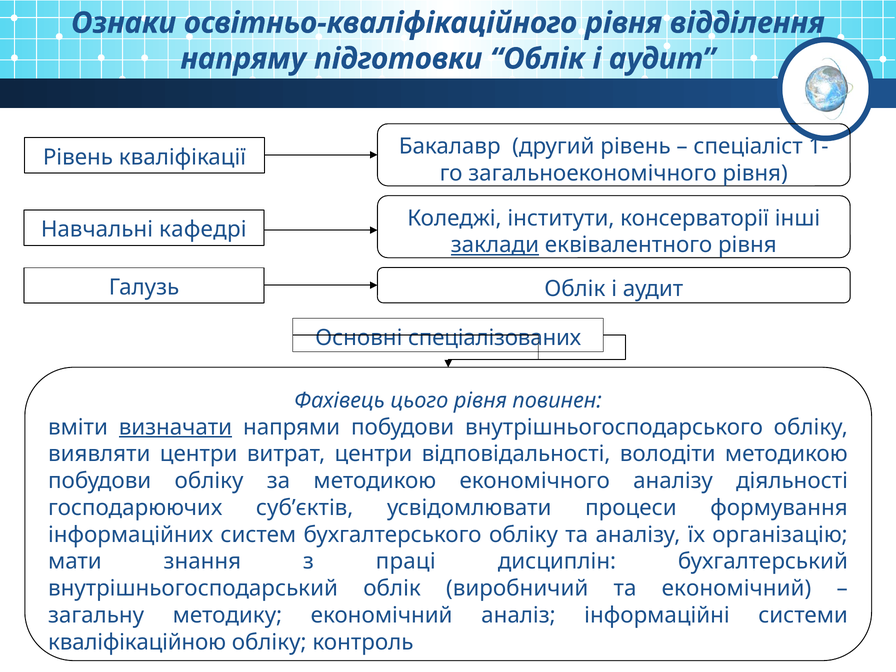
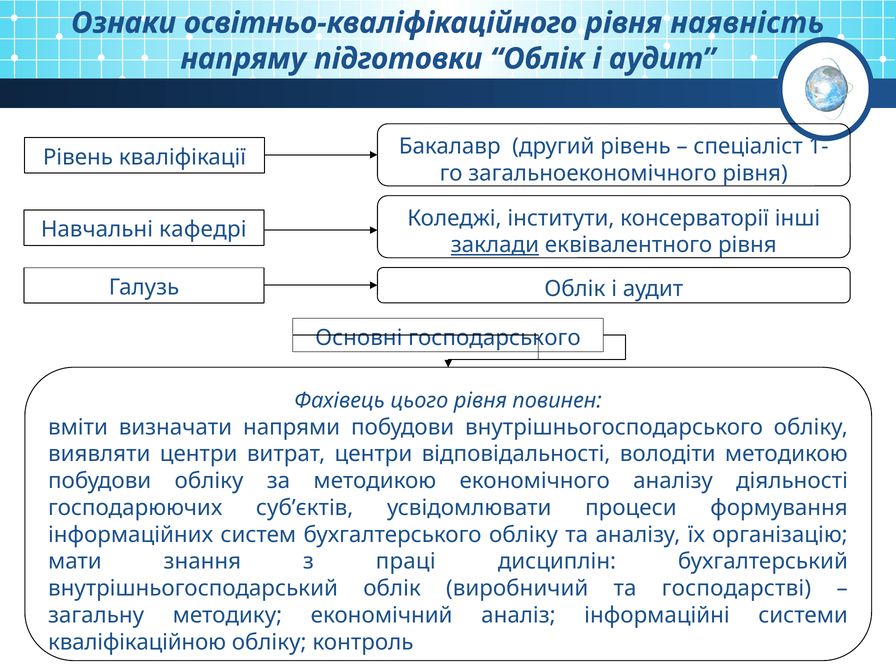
відділення: відділення -> наявність
спеціалізованих: спеціалізованих -> господарського
визначати underline: present -> none
та економічний: економічний -> господарстві
